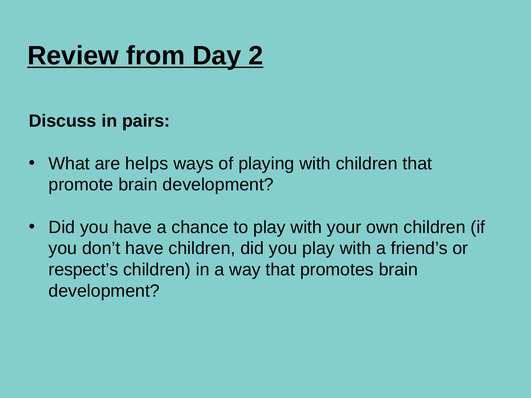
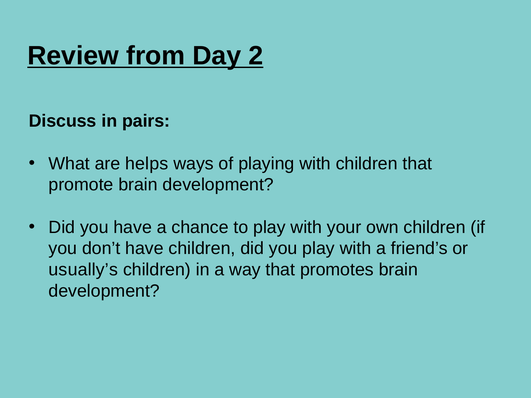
respect’s: respect’s -> usually’s
